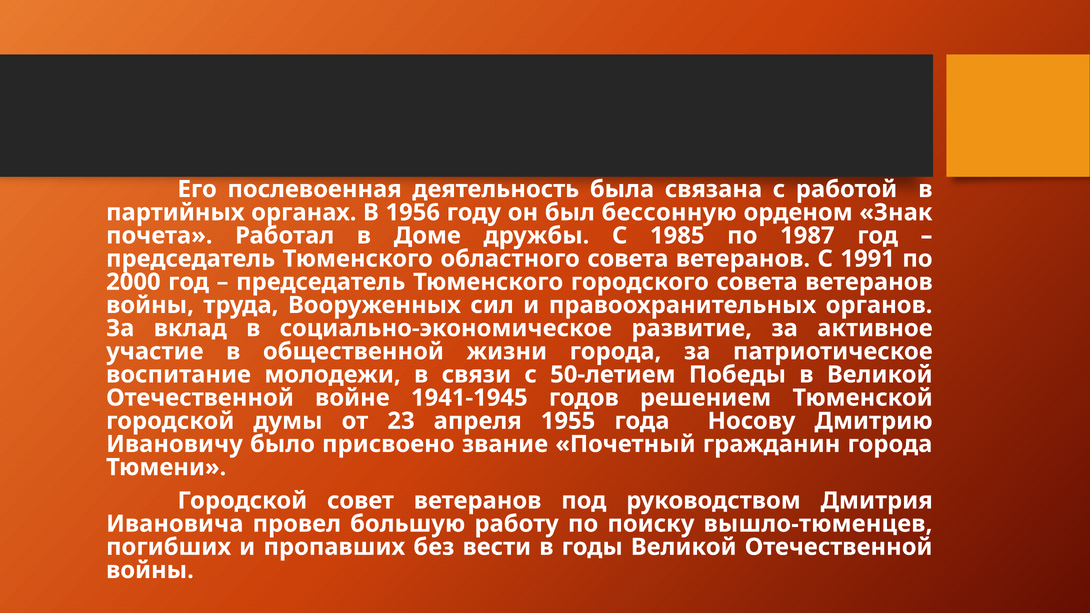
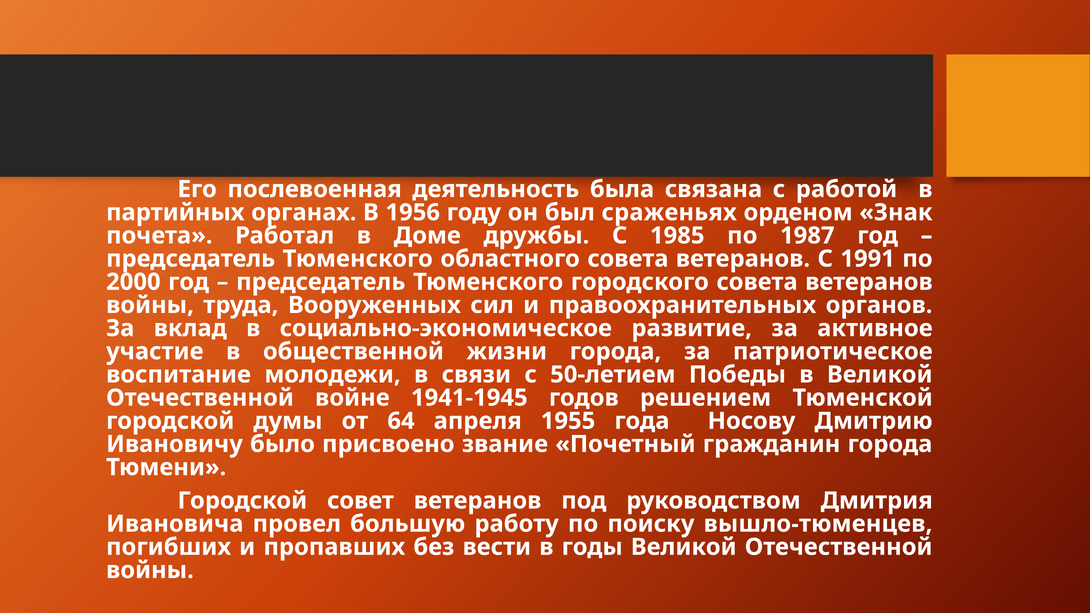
бессонную: бессонную -> сраженьях
23: 23 -> 64
